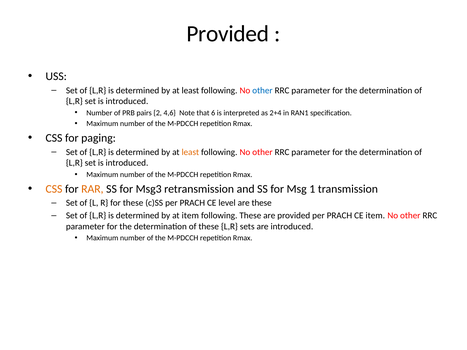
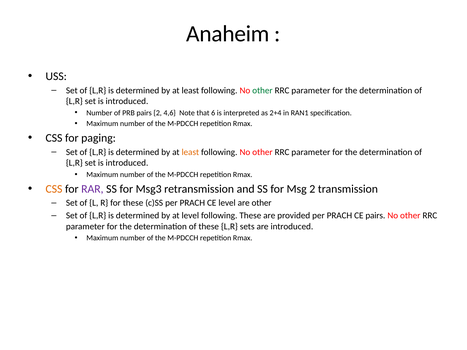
Provided at (228, 34): Provided -> Anaheim
other at (262, 90) colour: blue -> green
RAR colour: orange -> purple
Msg 1: 1 -> 2
are these: these -> other
at item: item -> level
CE item: item -> pairs
